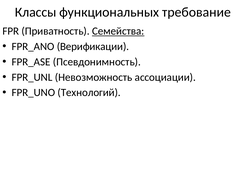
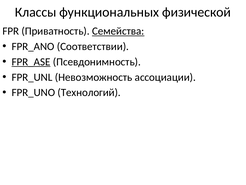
требование: требование -> физической
Верификации: Верификации -> Соответствии
FPR_ASE underline: none -> present
